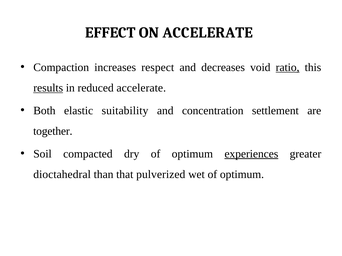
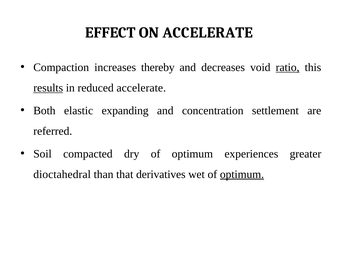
respect: respect -> thereby
suitability: suitability -> expanding
together: together -> referred
experiences underline: present -> none
pulverized: pulverized -> derivatives
optimum at (242, 175) underline: none -> present
